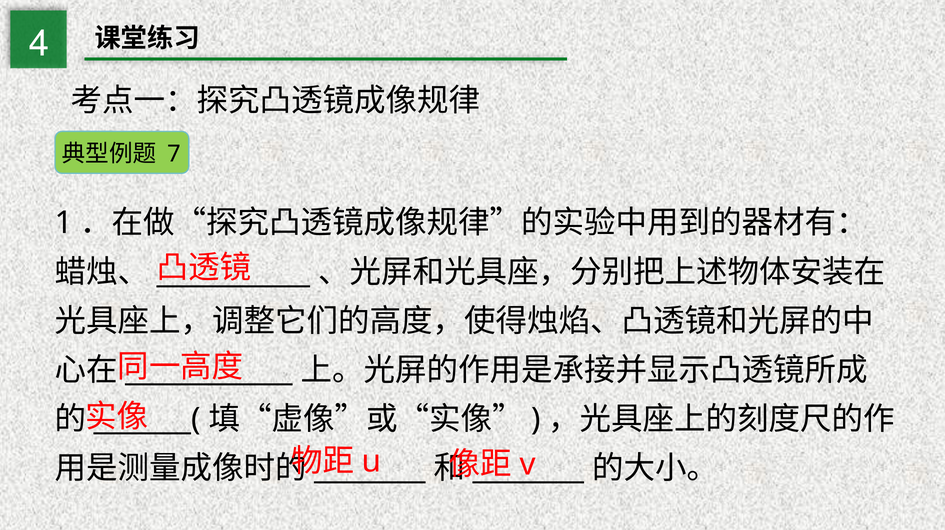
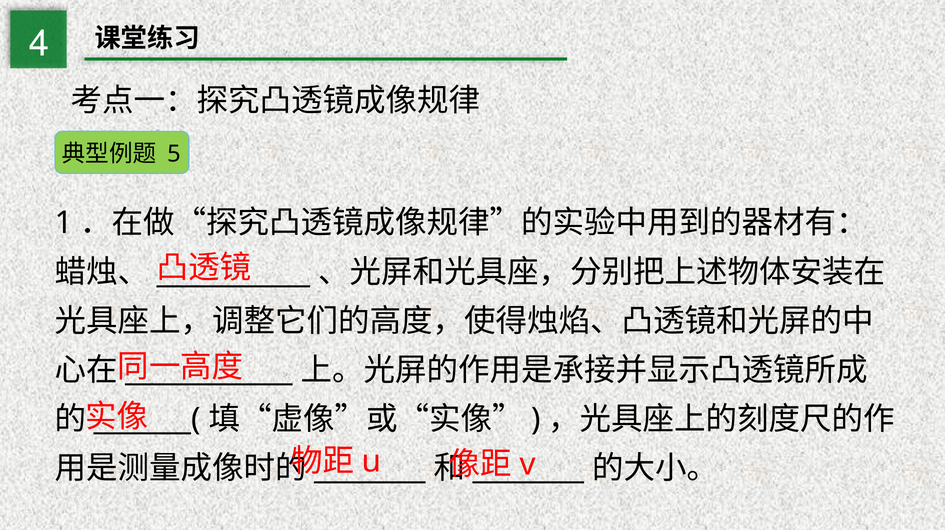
7: 7 -> 5
